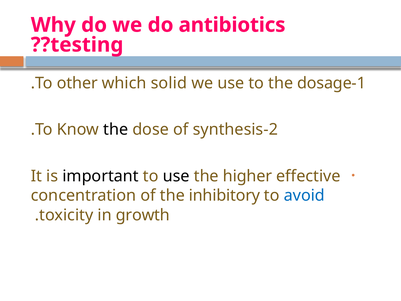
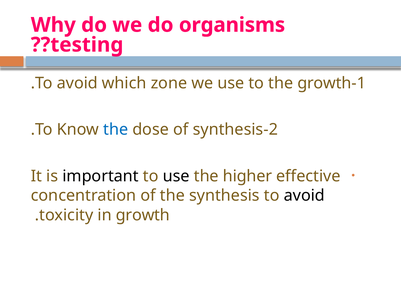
antibiotics: antibiotics -> organisms
other at (77, 83): other -> avoid
solid: solid -> zone
the dosage: dosage -> growth
the at (116, 130) colour: black -> blue
the inhibitory: inhibitory -> synthesis
avoid at (304, 196) colour: blue -> black
